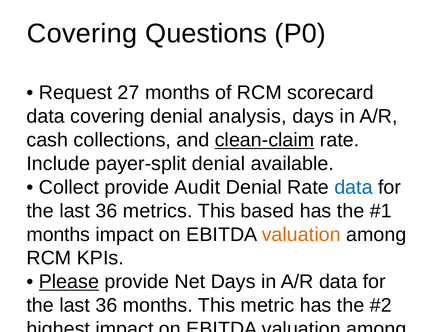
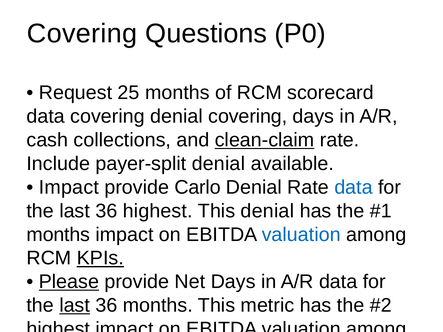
27: 27 -> 25
denial analysis: analysis -> covering
Collect at (69, 187): Collect -> Impact
Audit: Audit -> Carlo
36 metrics: metrics -> highest
This based: based -> denial
valuation at (301, 235) colour: orange -> blue
KPIs at (100, 258) underline: none -> present
last at (75, 306) underline: none -> present
